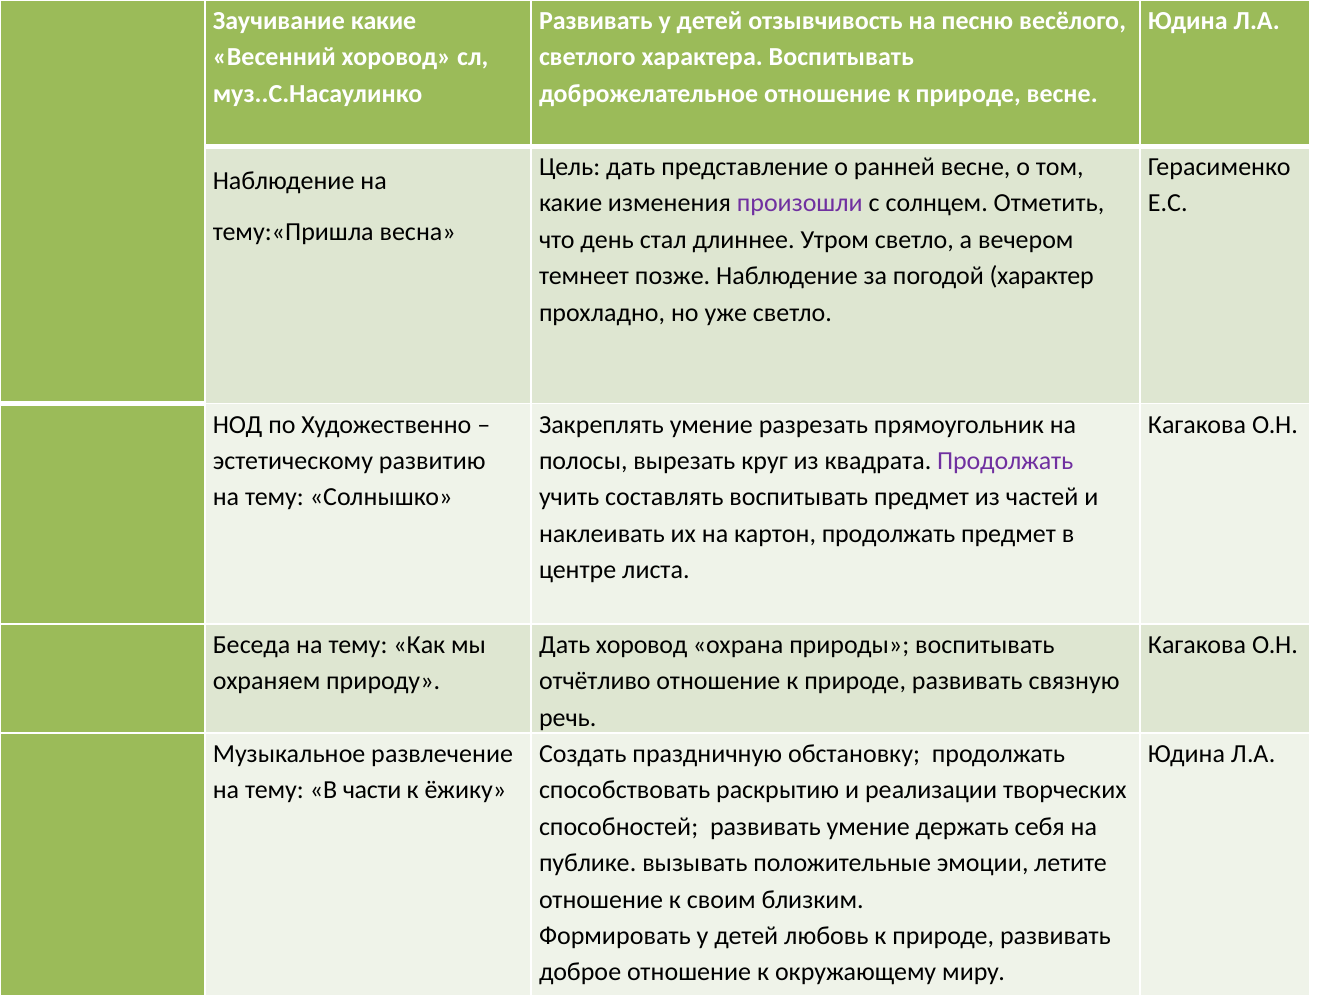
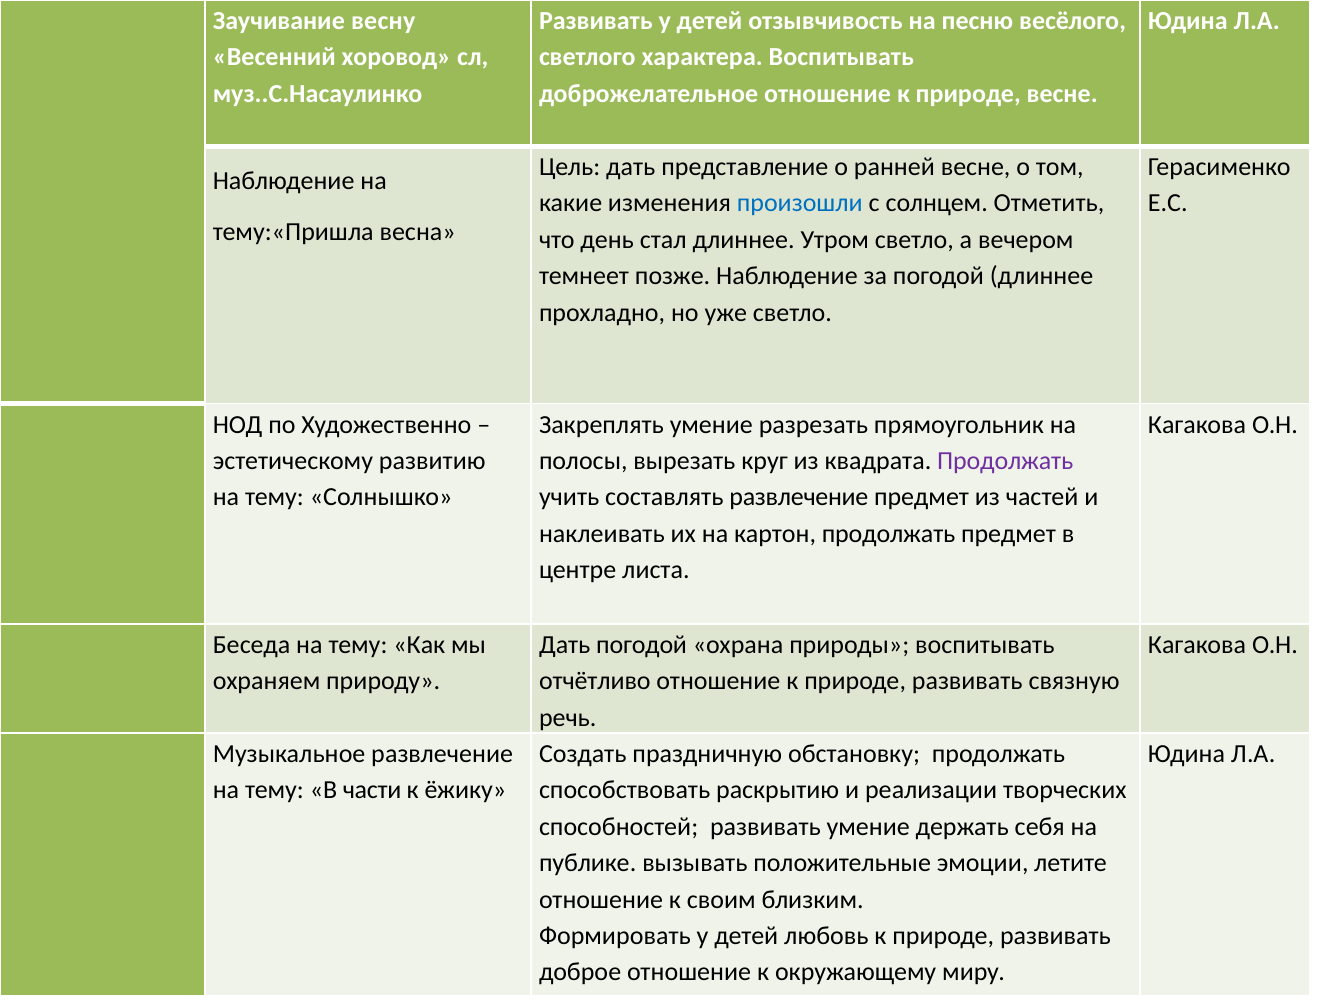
Заучивание какие: какие -> весну
произошли colour: purple -> blue
погодой характер: характер -> длиннее
составлять воспитывать: воспитывать -> развлечение
Дать хоровод: хоровод -> погодой
